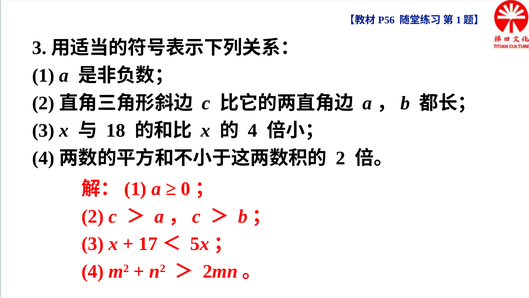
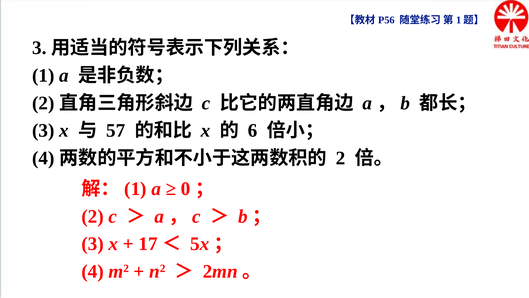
18: 18 -> 57
4 at (253, 130): 4 -> 6
